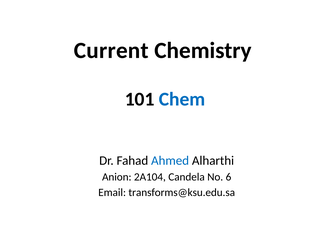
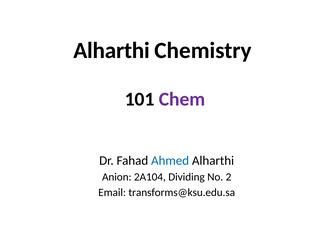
Current at (111, 51): Current -> Alharthi
Chem colour: blue -> purple
Candela: Candela -> Dividing
6: 6 -> 2
